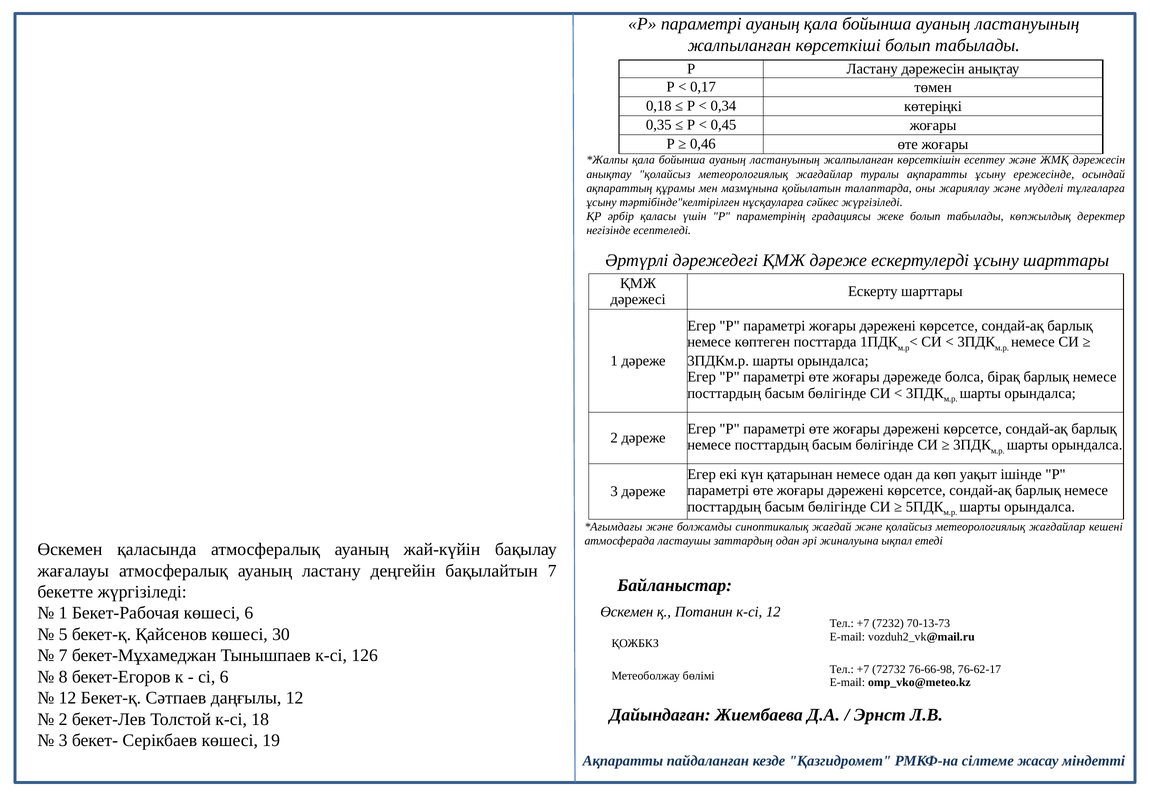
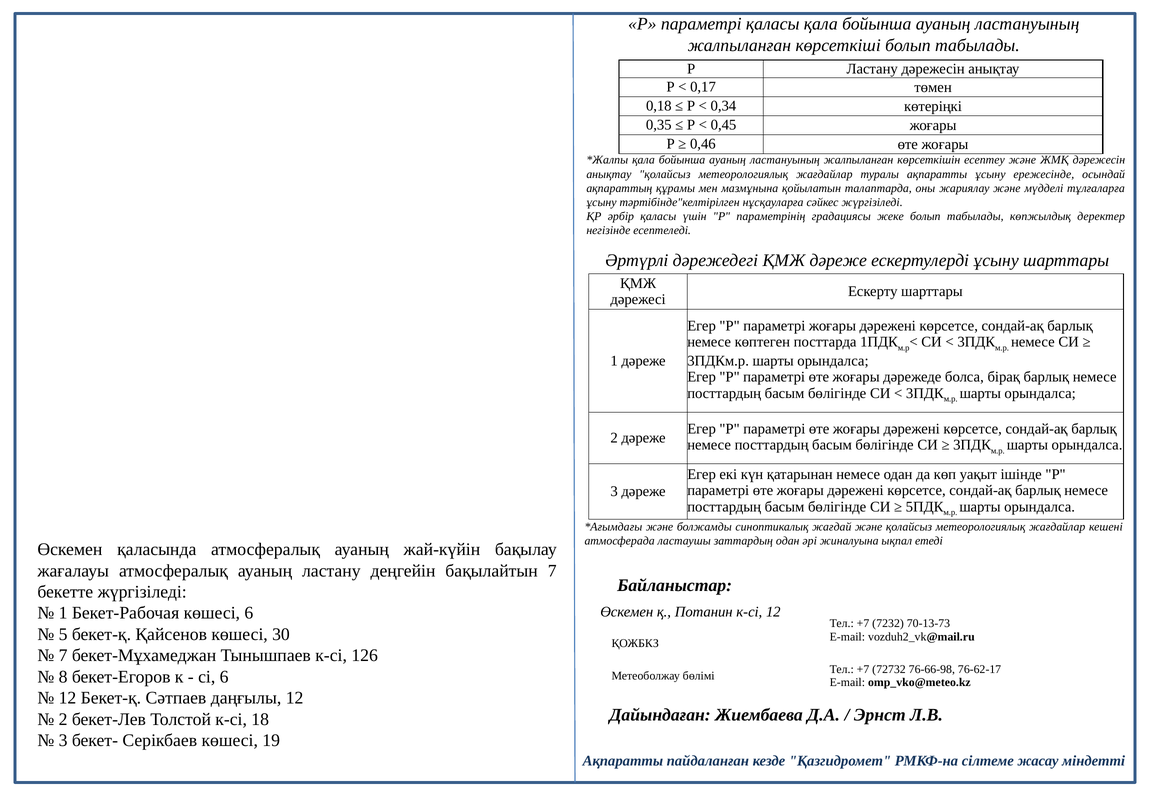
параметрі ауаның: ауаның -> қаласы
